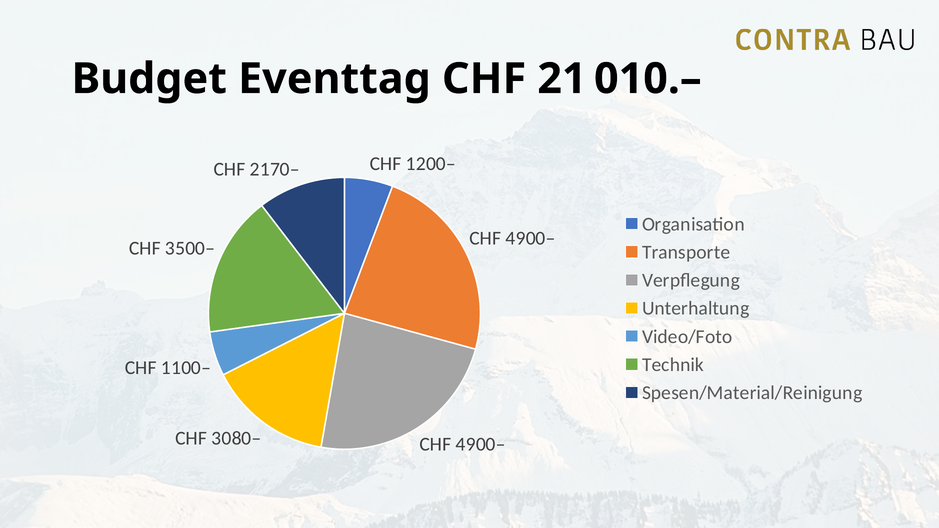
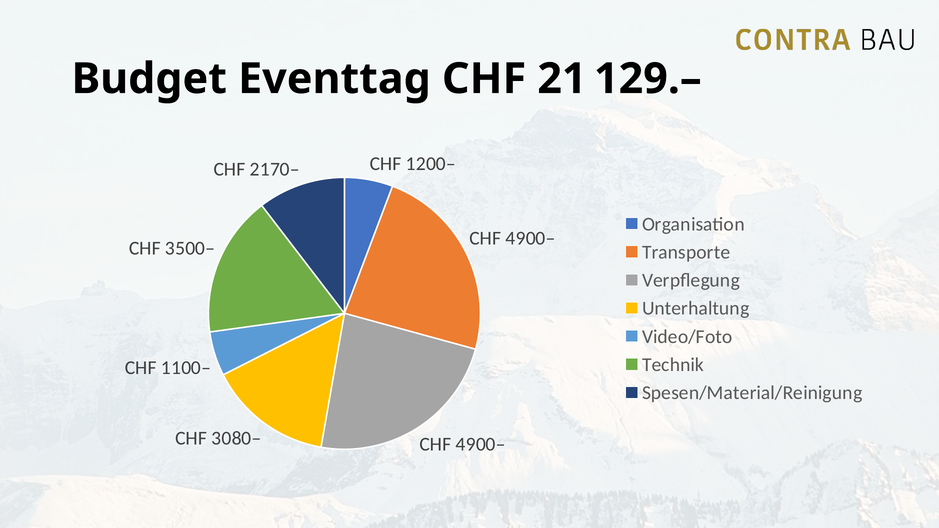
010.–: 010.– -> 129.–
